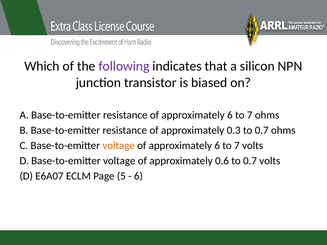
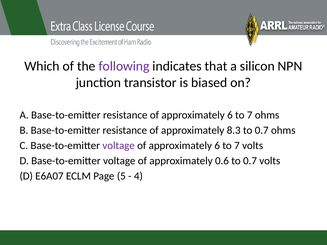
0.3: 0.3 -> 8.3
voltage at (119, 146) colour: orange -> purple
6 at (138, 176): 6 -> 4
